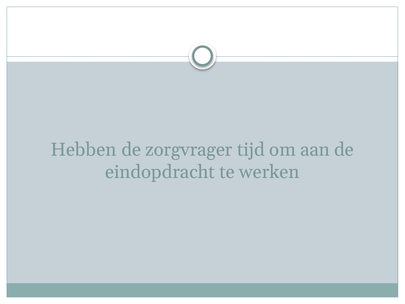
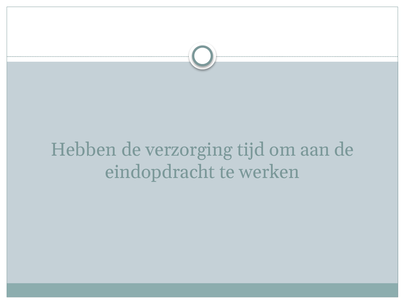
zorgvrager: zorgvrager -> verzorging
